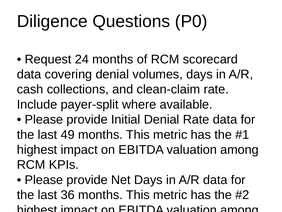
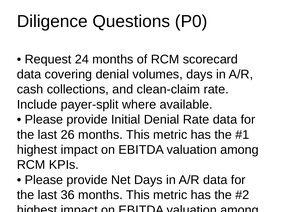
49: 49 -> 26
